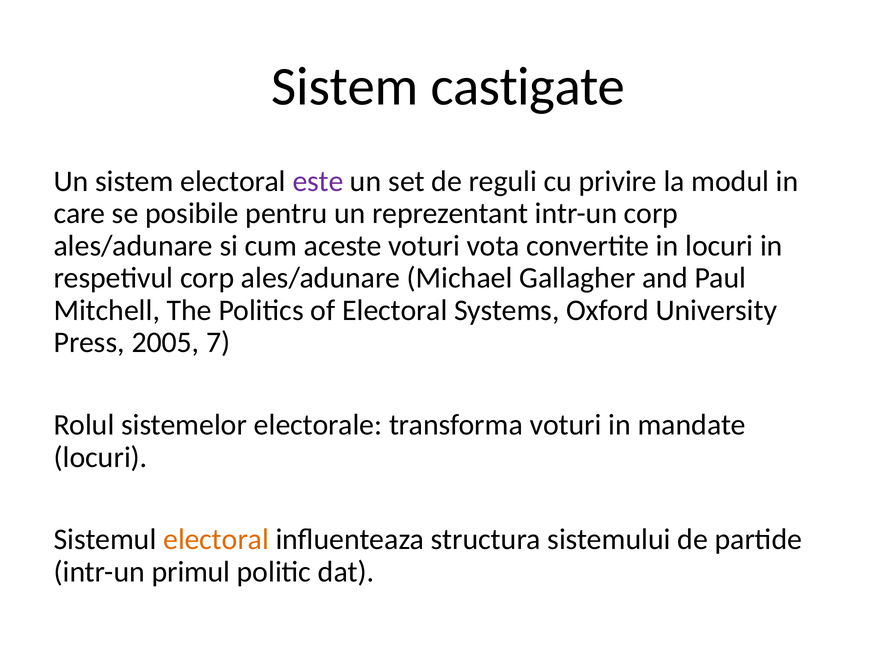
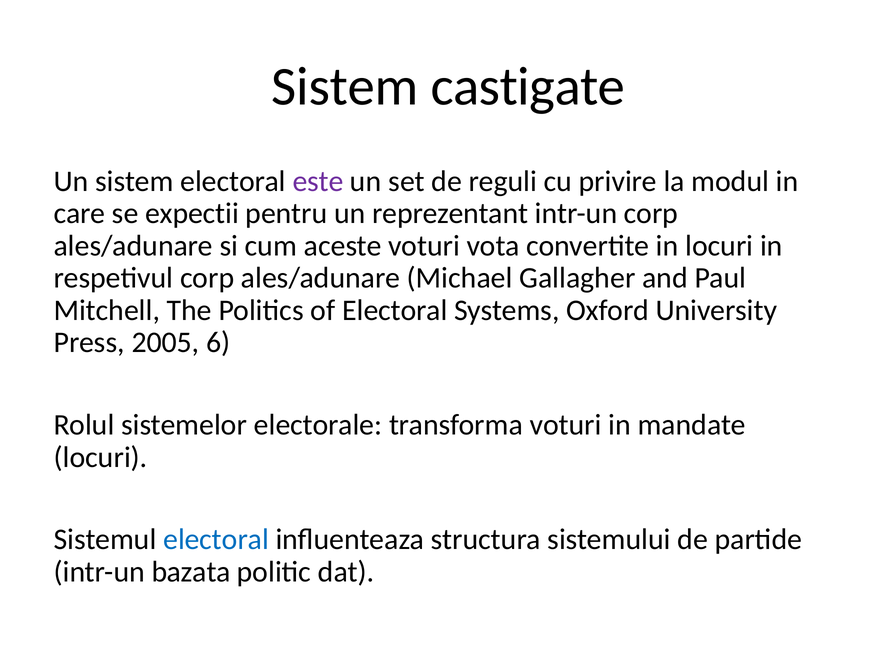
posibile: posibile -> expectii
7: 7 -> 6
electoral at (216, 540) colour: orange -> blue
primul: primul -> bazata
